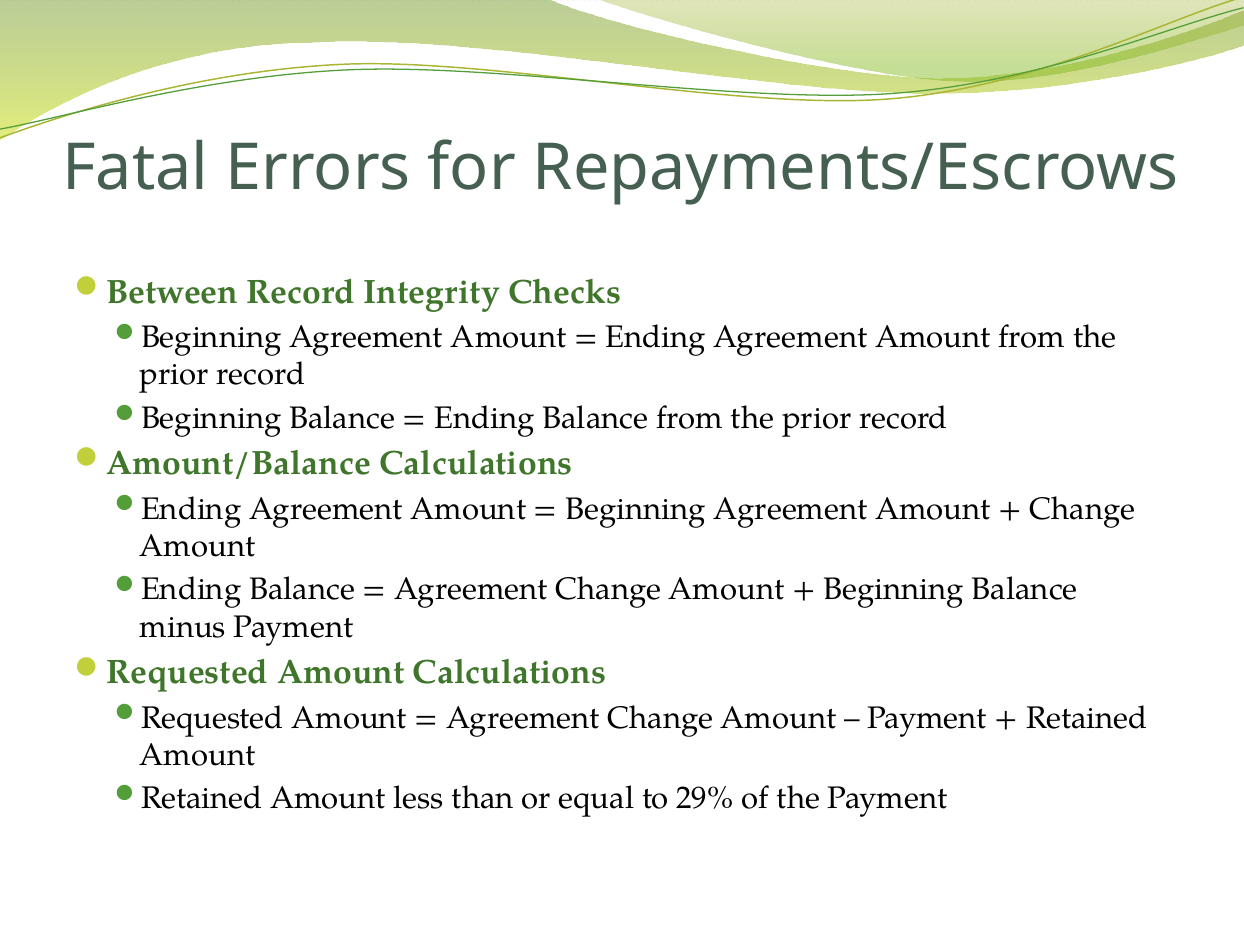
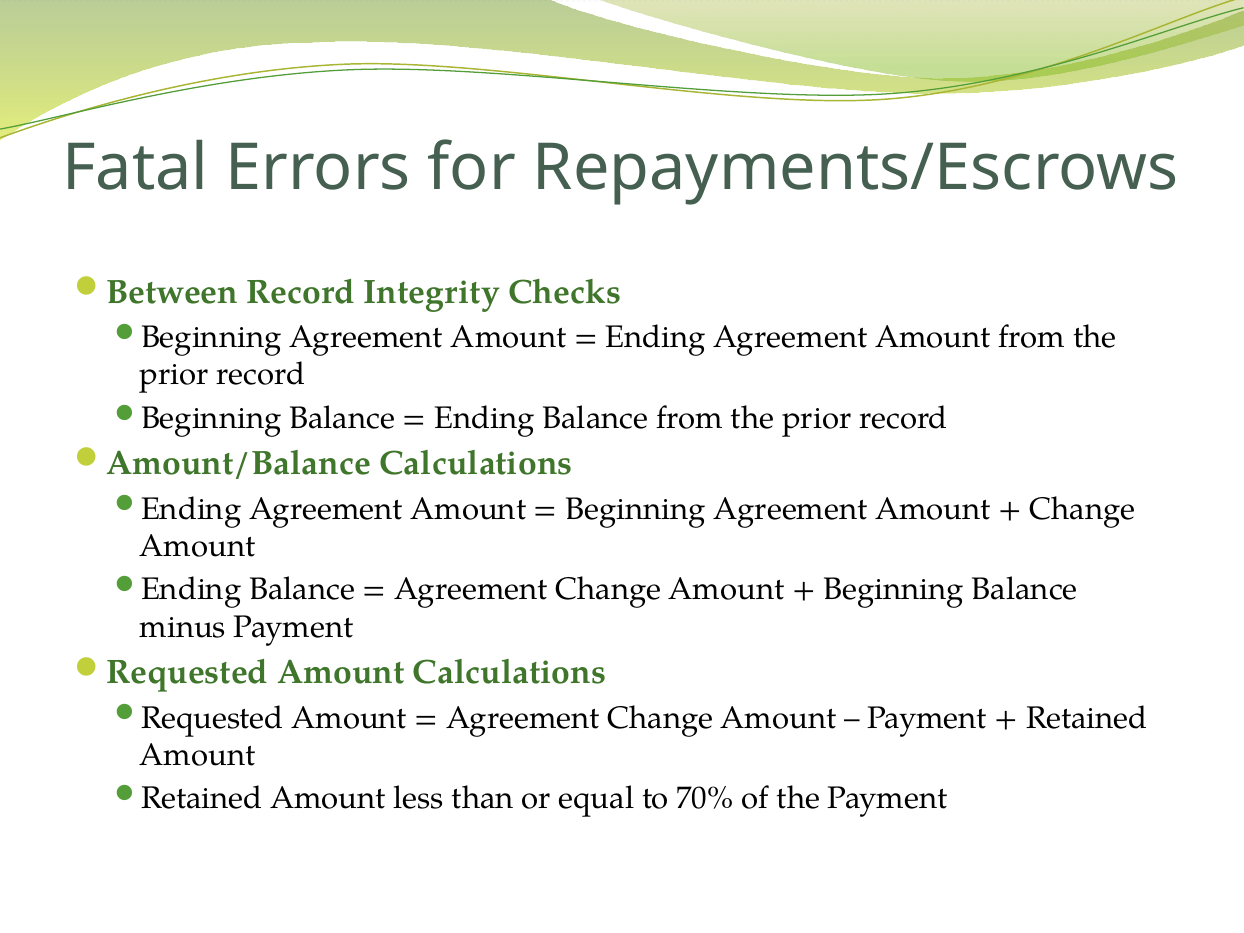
29%: 29% -> 70%
